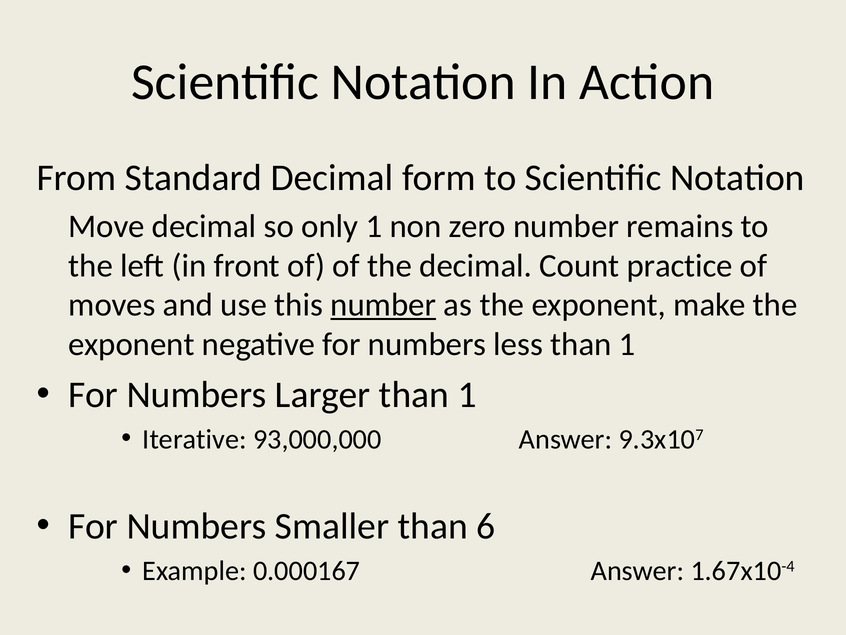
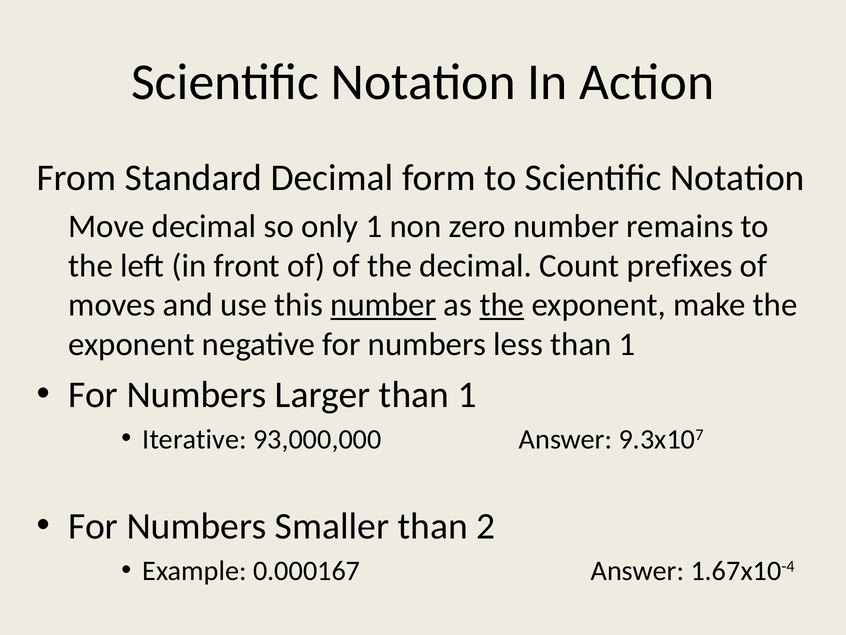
practice: practice -> prefixes
the at (502, 305) underline: none -> present
6: 6 -> 2
